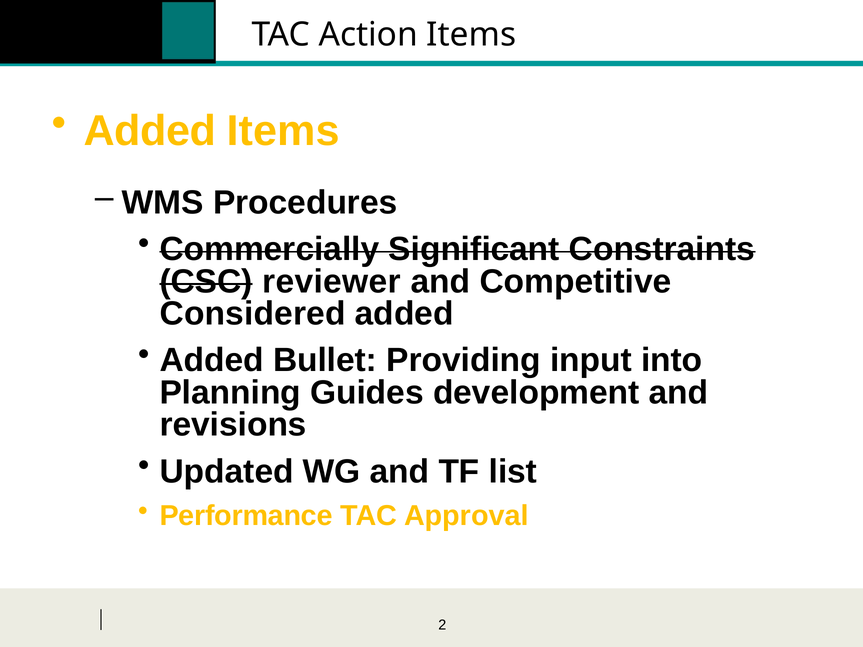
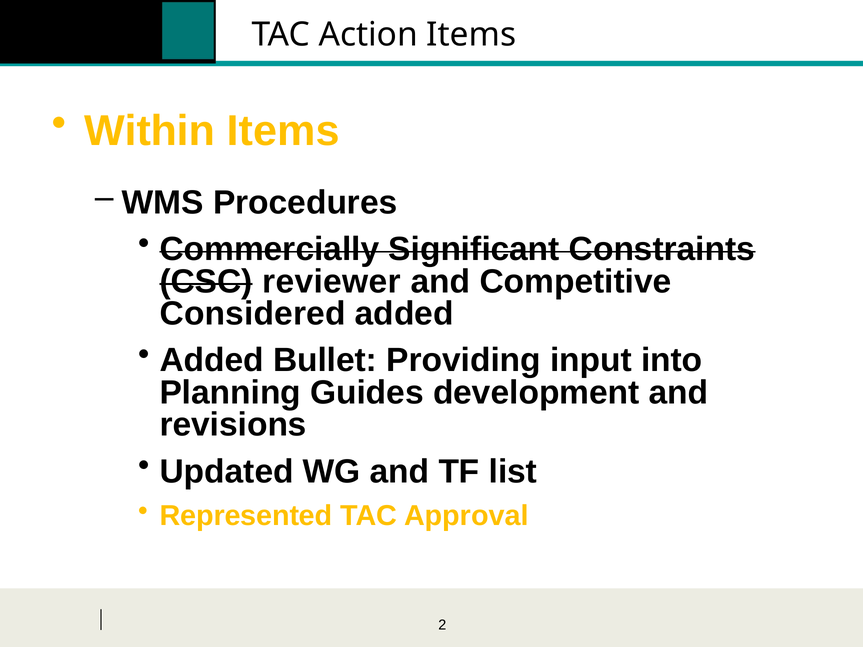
Added at (150, 131): Added -> Within
Performance: Performance -> Represented
